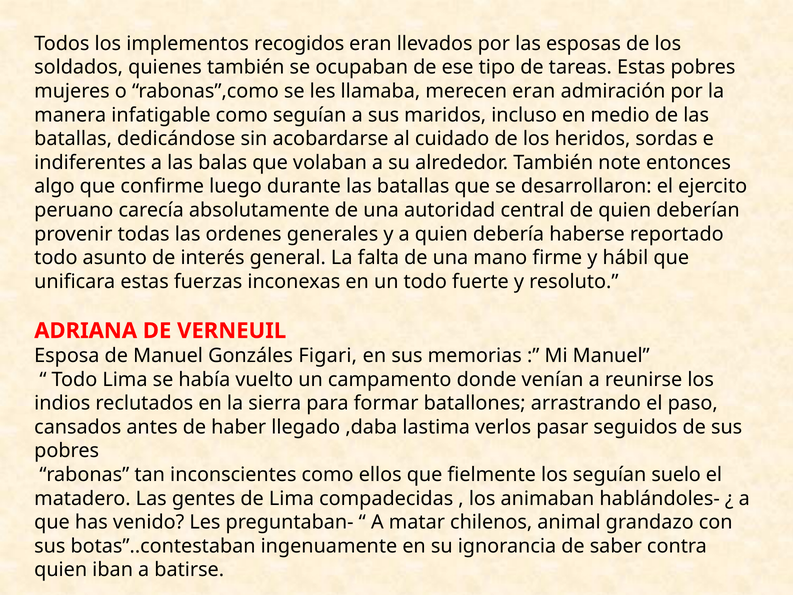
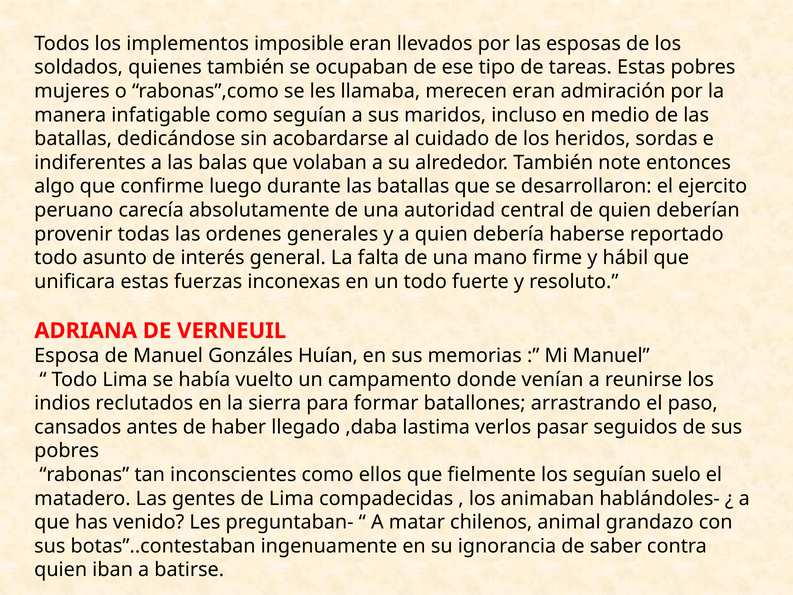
recogidos: recogidos -> imposible
Figari: Figari -> Huían
